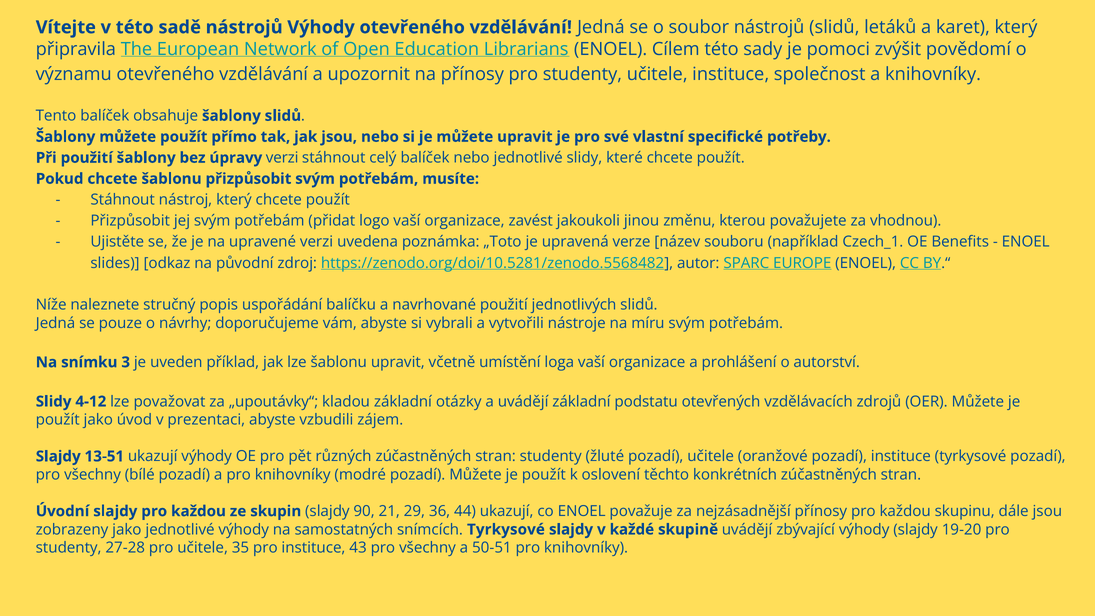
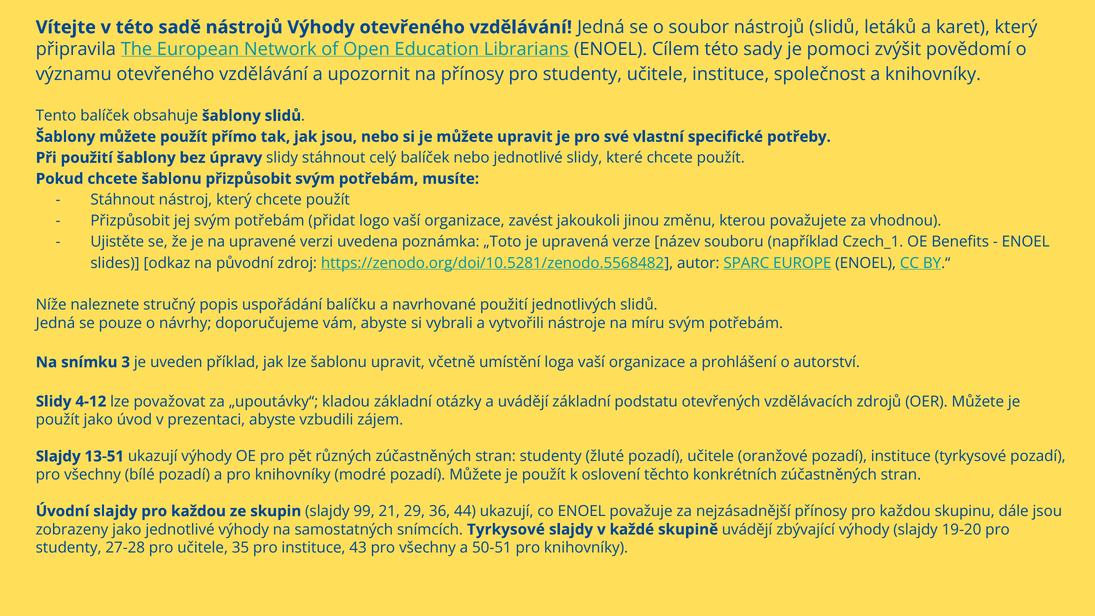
úpravy verzi: verzi -> slidy
90: 90 -> 99
